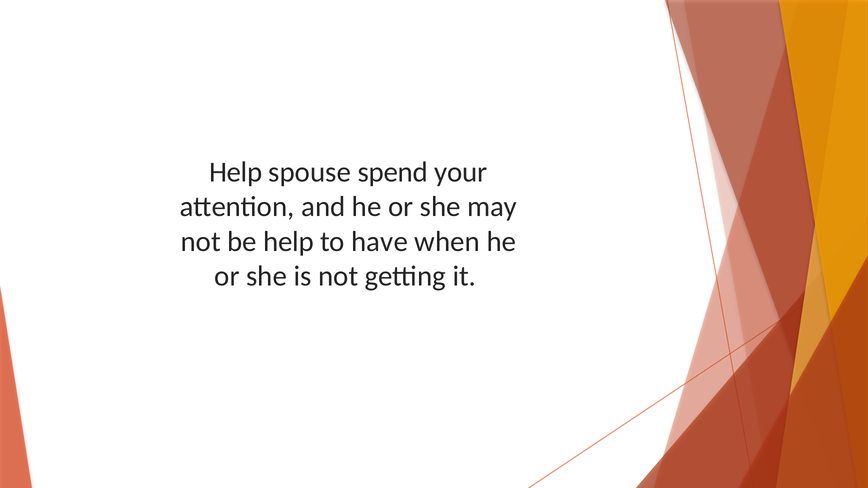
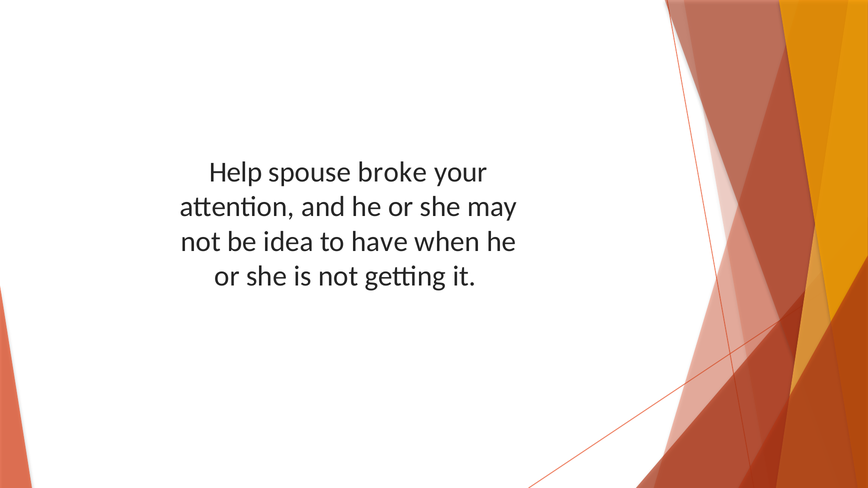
spend: spend -> broke
be help: help -> idea
